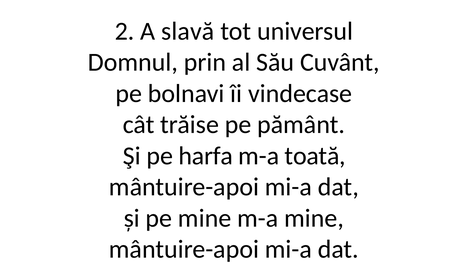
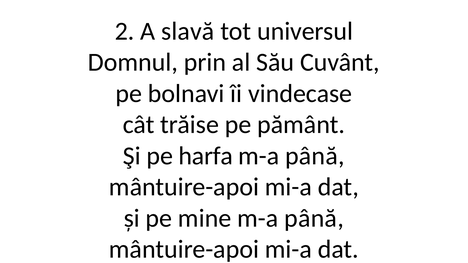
toată at (315, 156): toată -> până
mine m-a mine: mine -> până
